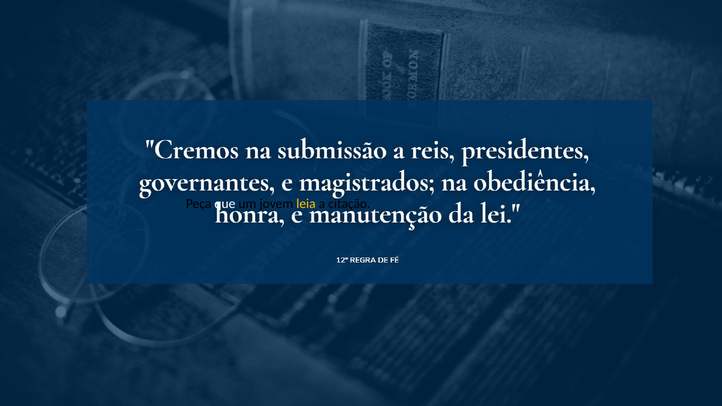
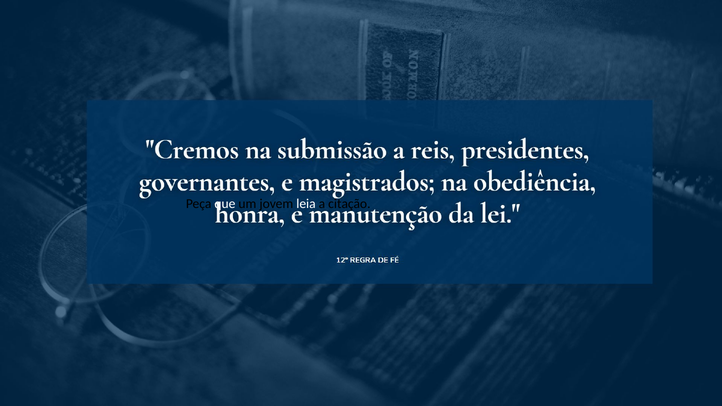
leia colour: yellow -> white
